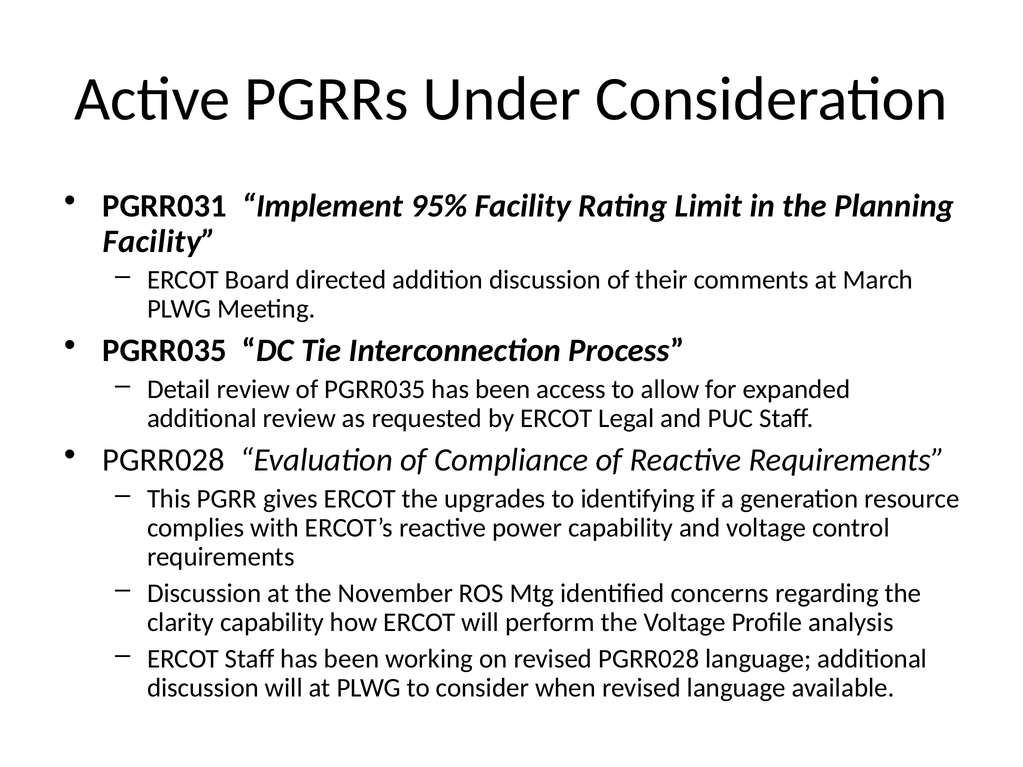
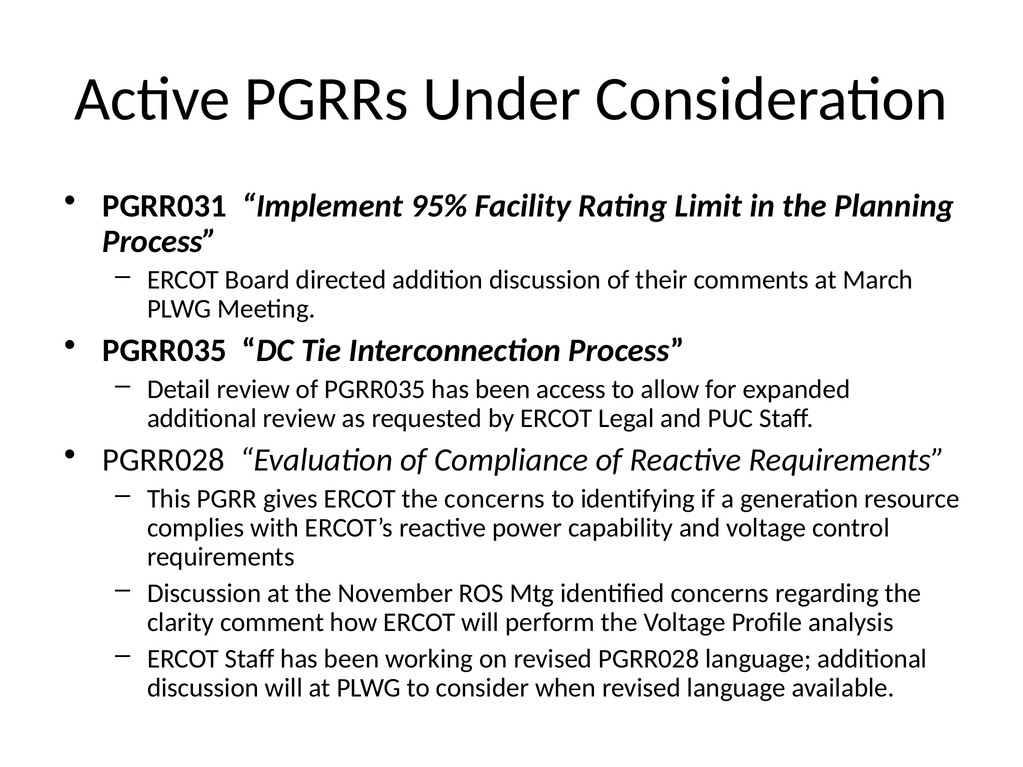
Facility at (159, 241): Facility -> Process
the upgrades: upgrades -> concerns
clarity capability: capability -> comment
